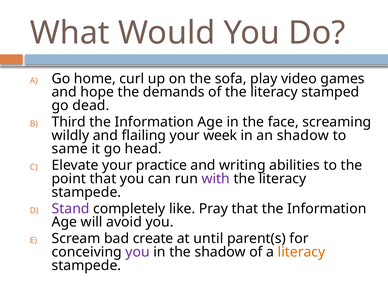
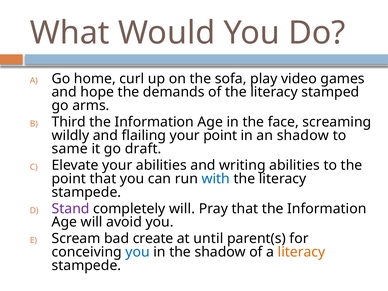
dead: dead -> arms
your week: week -> point
head: head -> draft
your practice: practice -> abilities
with colour: purple -> blue
completely like: like -> will
you at (138, 252) colour: purple -> blue
